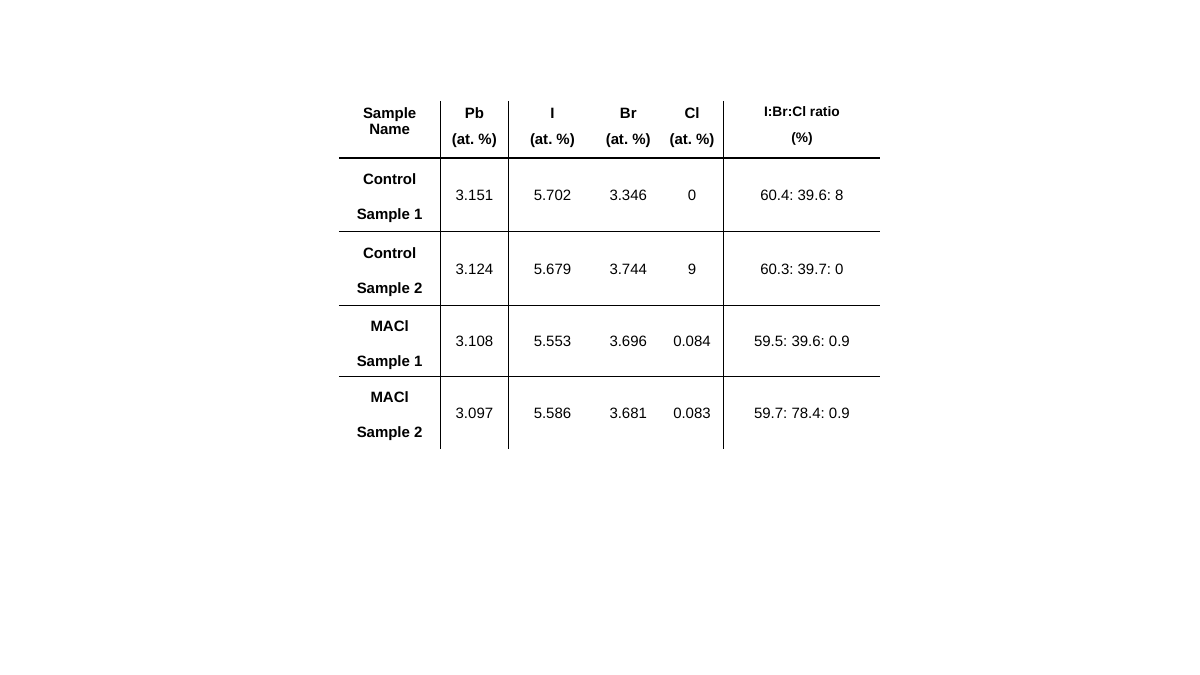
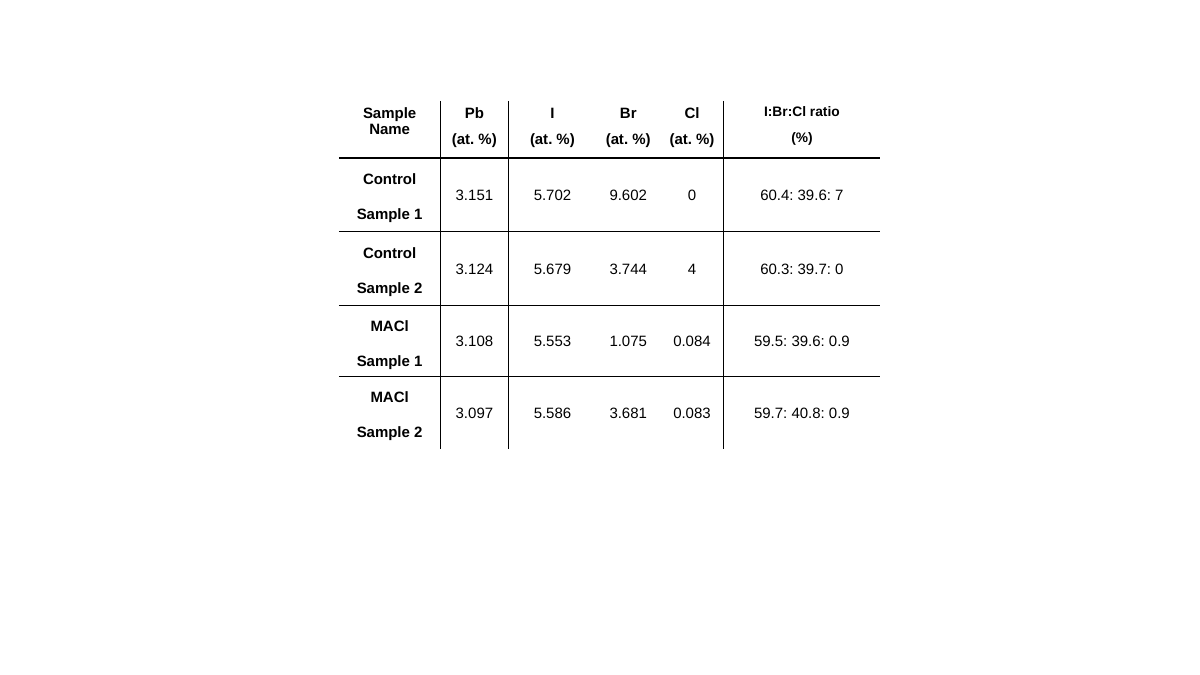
3.346: 3.346 -> 9.602
8: 8 -> 7
9: 9 -> 4
3.696: 3.696 -> 1.075
78.4: 78.4 -> 40.8
